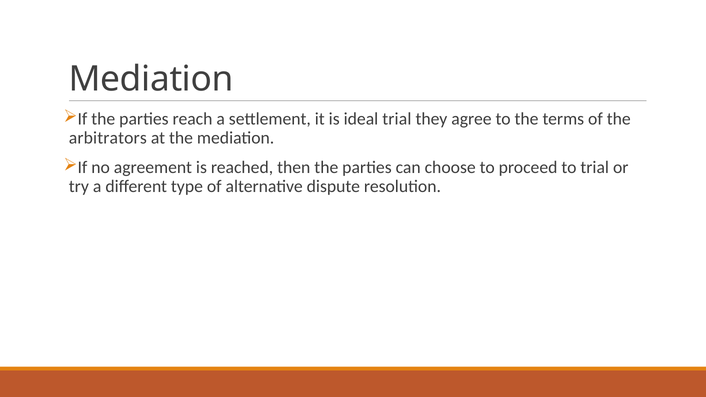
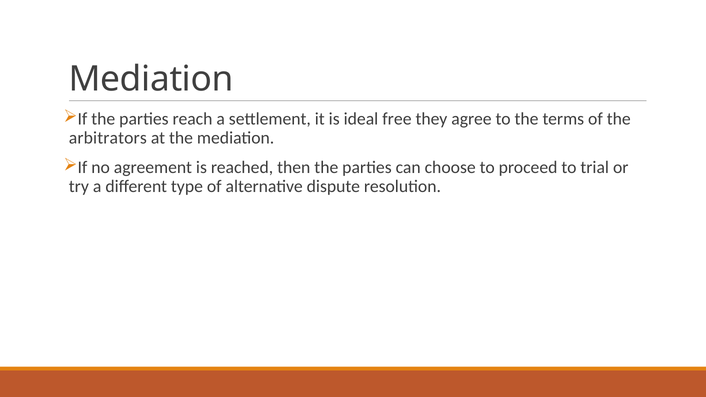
ideal trial: trial -> free
